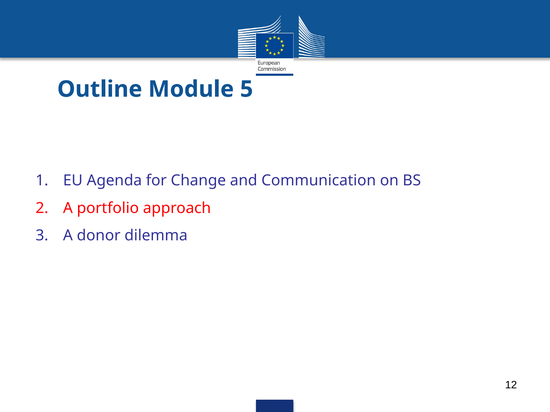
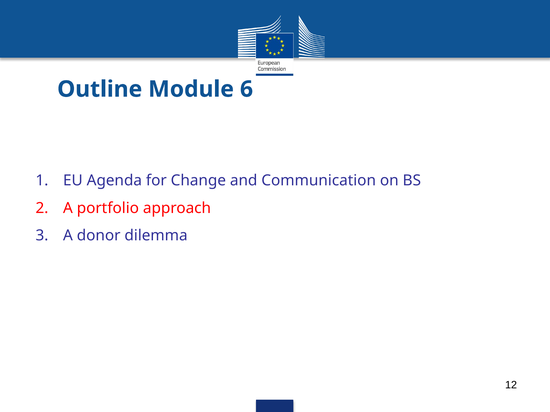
5: 5 -> 6
